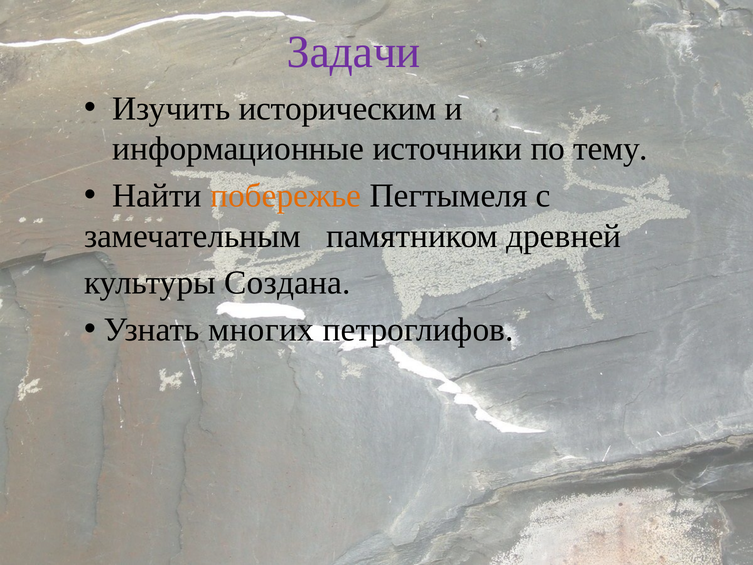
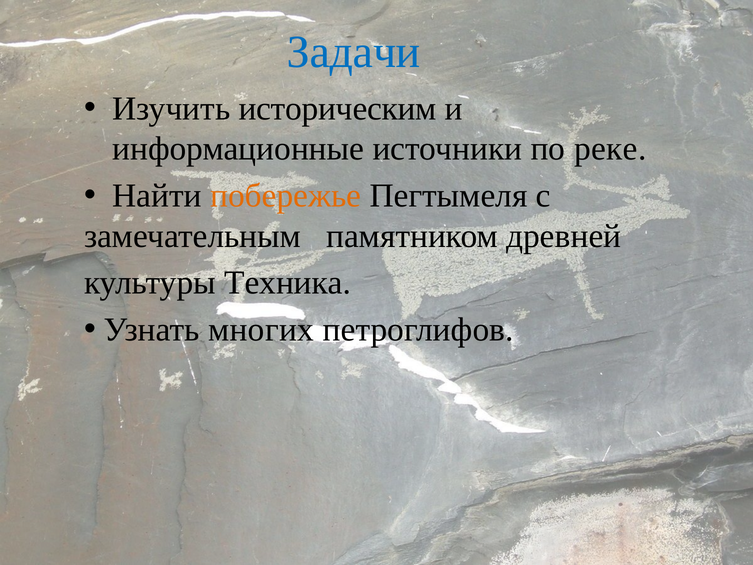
Задачи colour: purple -> blue
тему: тему -> реке
Создана: Создана -> Техника
